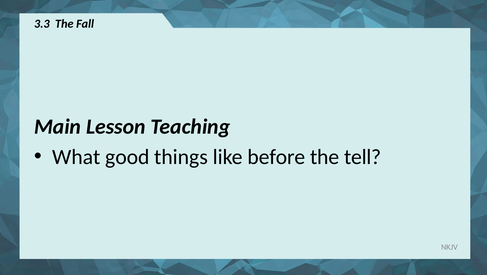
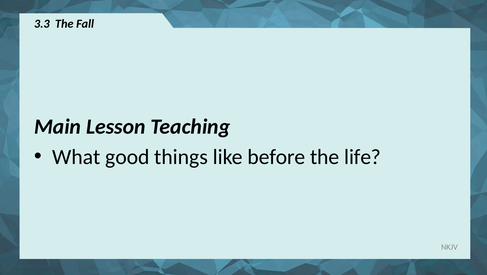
tell: tell -> life
